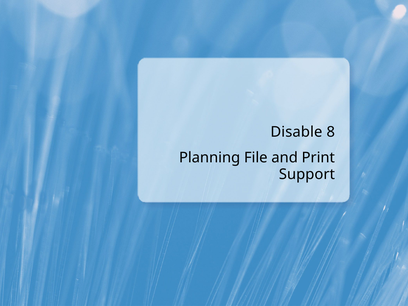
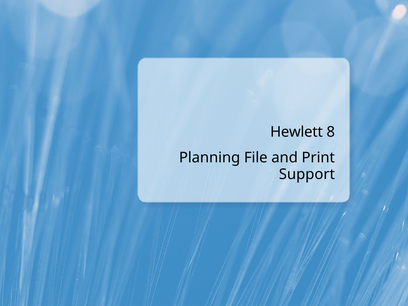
Disable: Disable -> Hewlett
